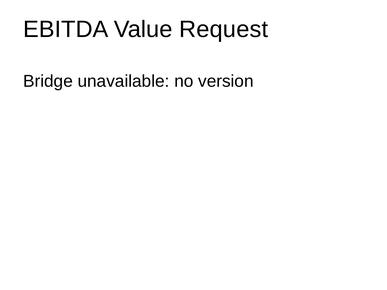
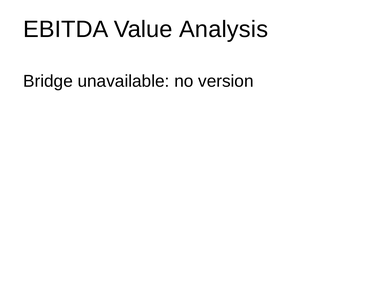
Request: Request -> Analysis
